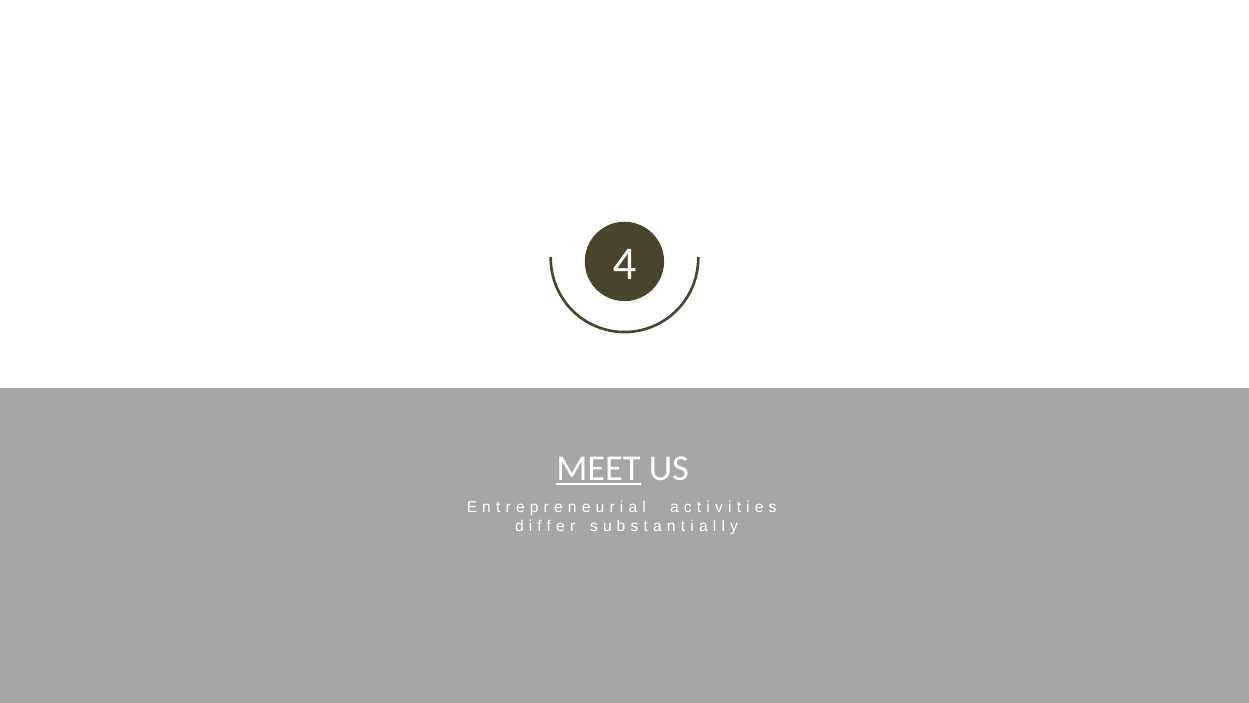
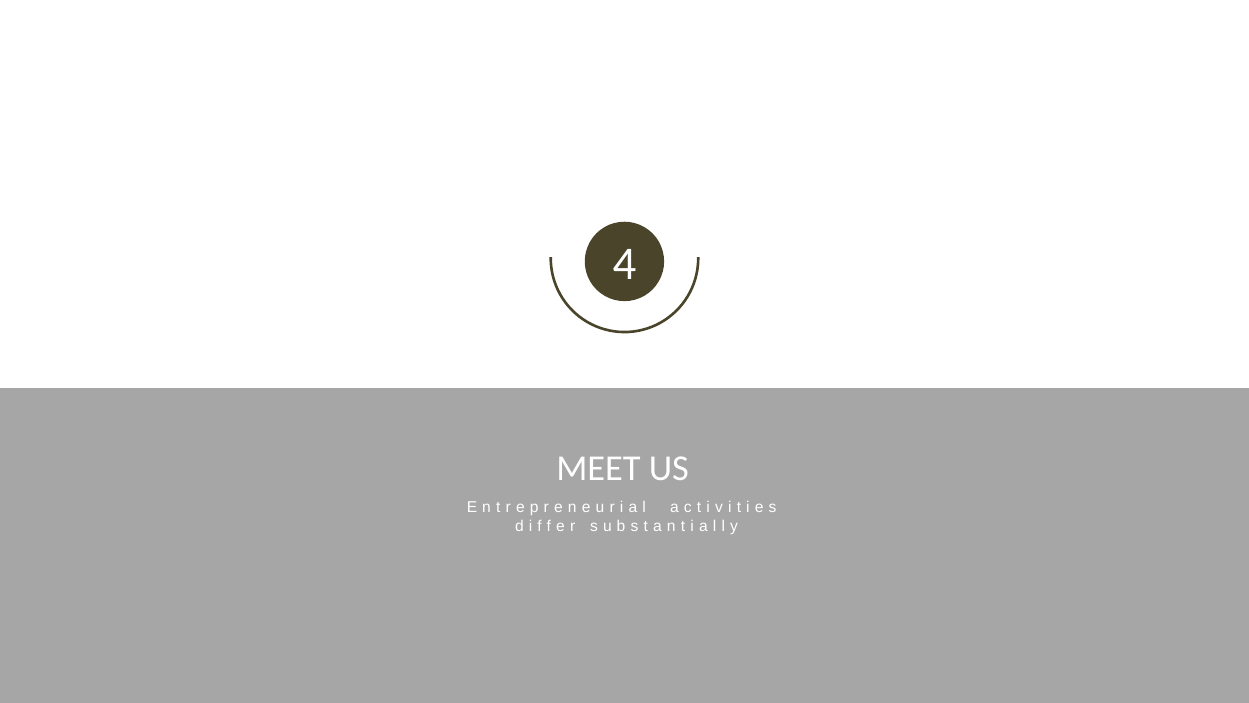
MEET underline: present -> none
